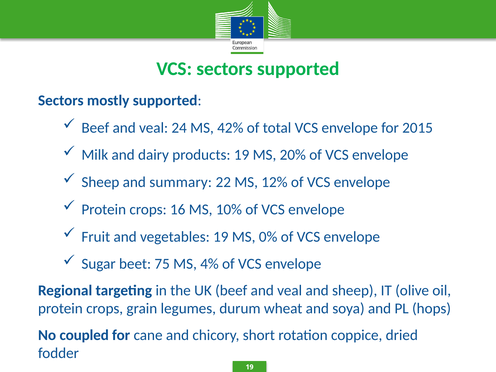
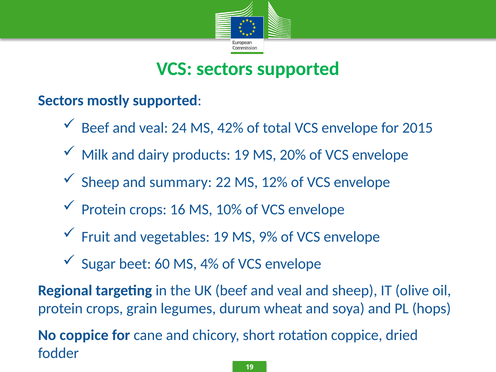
0%: 0% -> 9%
75: 75 -> 60
No coupled: coupled -> coppice
